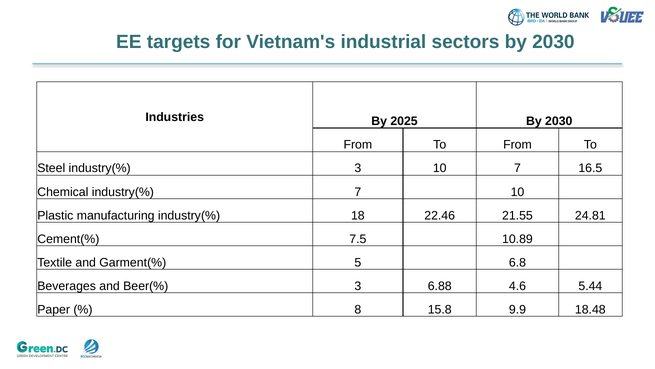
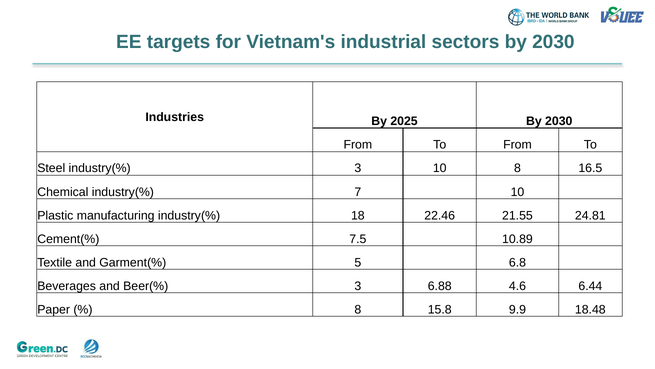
10 7: 7 -> 8
5.44: 5.44 -> 6.44
